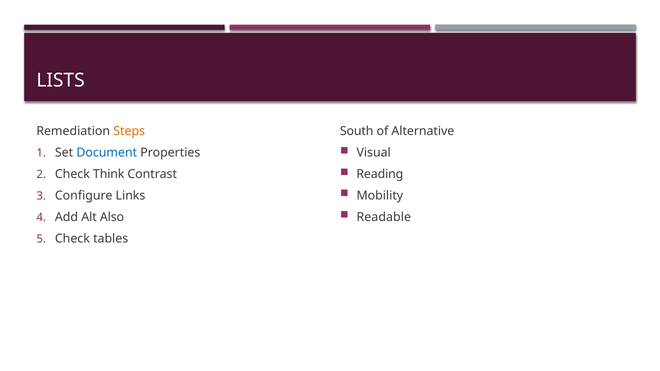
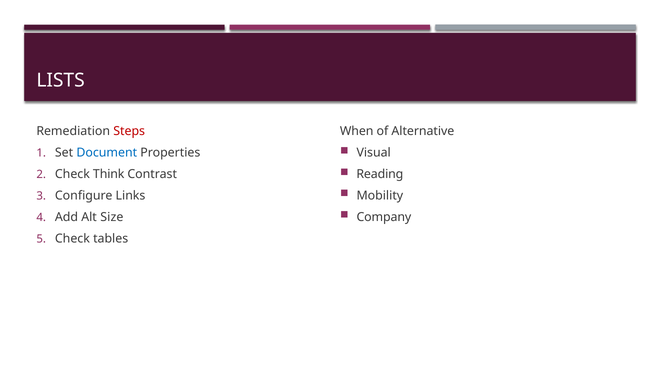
Steps colour: orange -> red
South: South -> When
Readable: Readable -> Company
Also: Also -> Size
